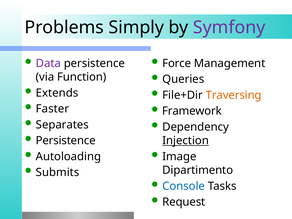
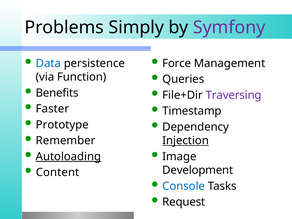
Data colour: purple -> blue
Extends: Extends -> Benefits
Traversing colour: orange -> purple
Framework: Framework -> Timestamp
Separates: Separates -> Prototype
Persistence at (66, 141): Persistence -> Remember
Autoloading underline: none -> present
Dipartimento: Dipartimento -> Development
Submits: Submits -> Content
